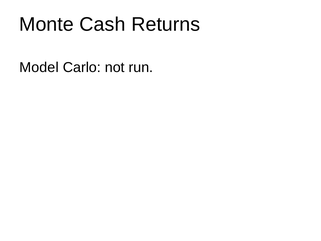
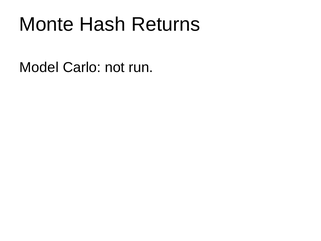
Cash: Cash -> Hash
